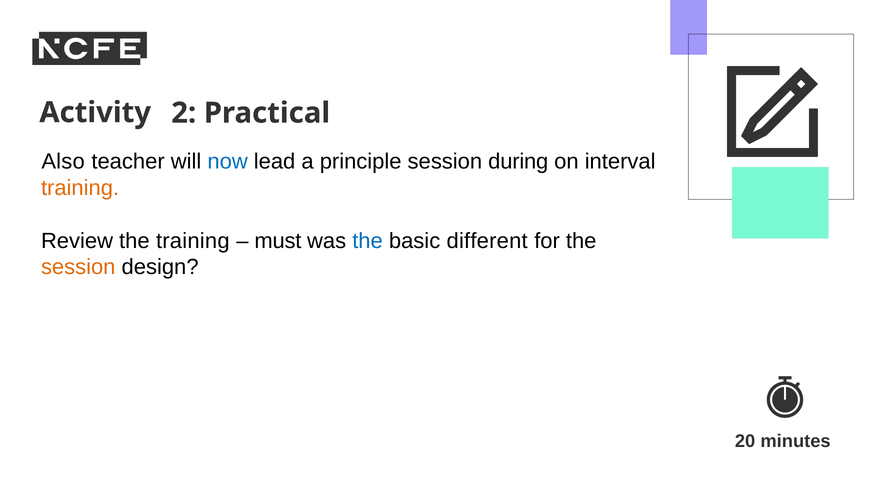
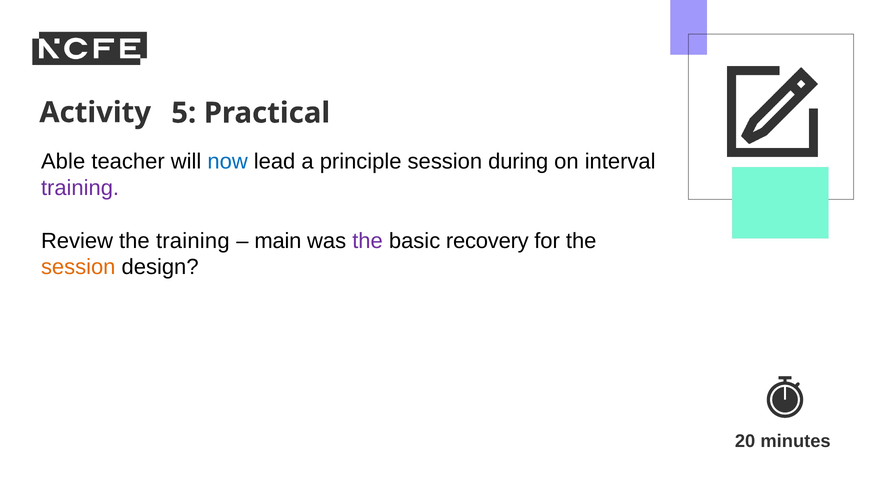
2: 2 -> 5
Also: Also -> Able
training at (80, 188) colour: orange -> purple
must: must -> main
the at (368, 241) colour: blue -> purple
different: different -> recovery
